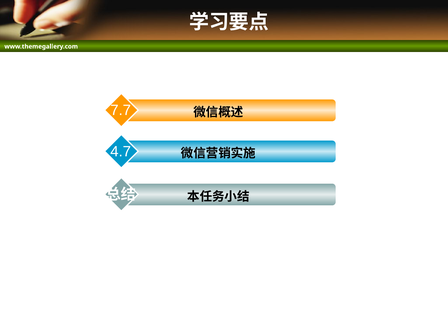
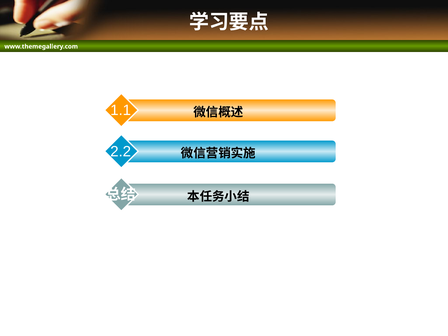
7.7: 7.7 -> 1.1
4.7: 4.7 -> 2.2
